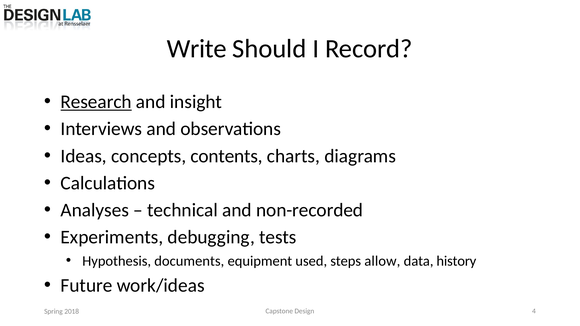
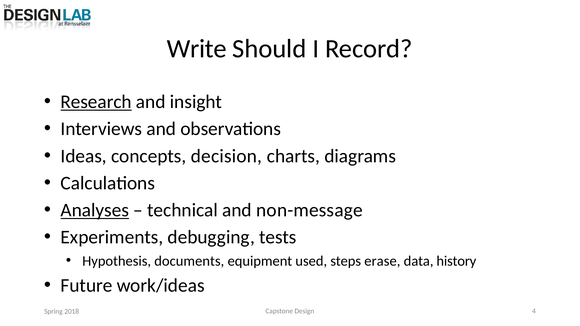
contents: contents -> decision
Analyses underline: none -> present
non-recorded: non-recorded -> non-message
allow: allow -> erase
